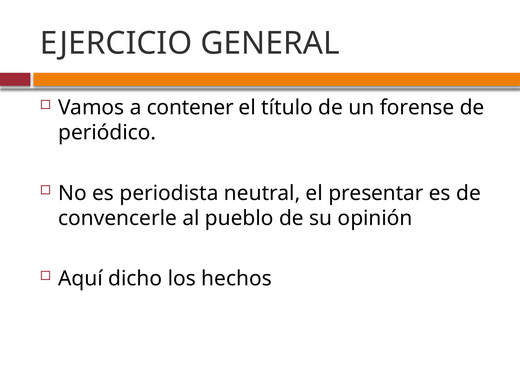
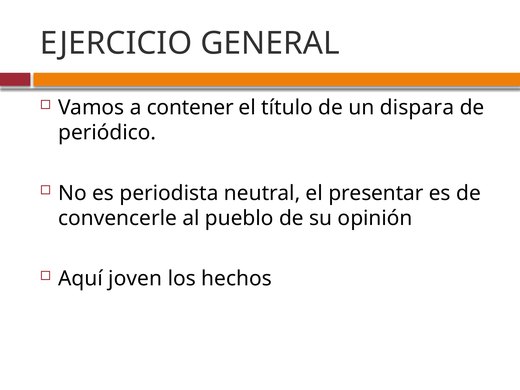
forense: forense -> dispara
dicho: dicho -> joven
